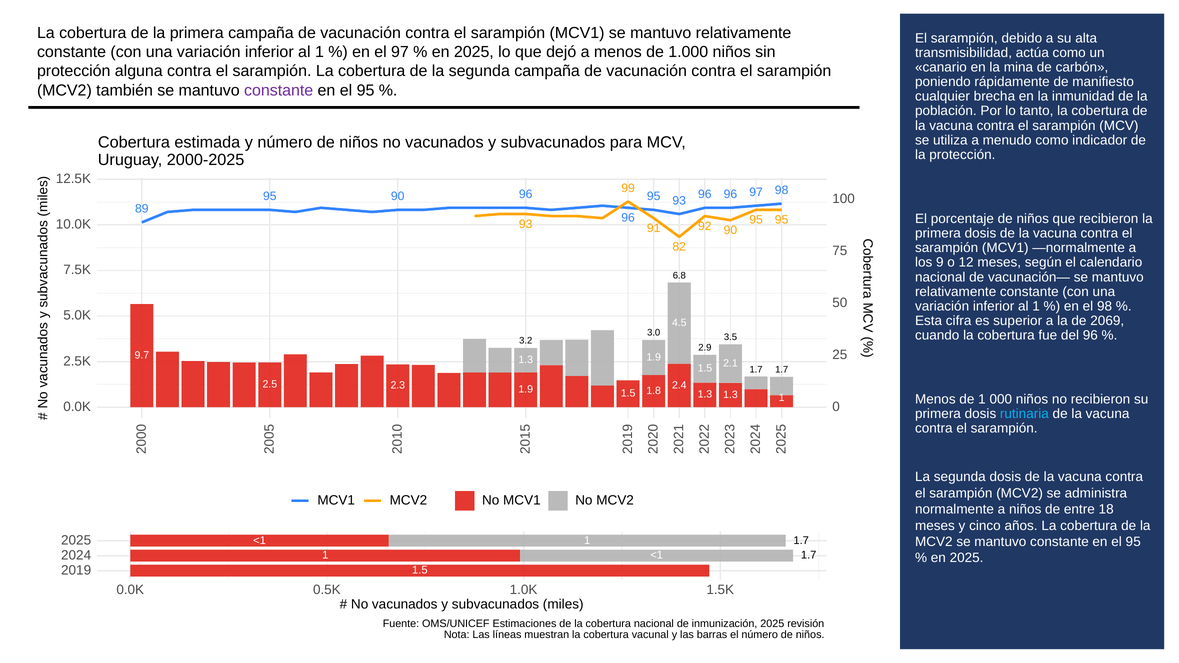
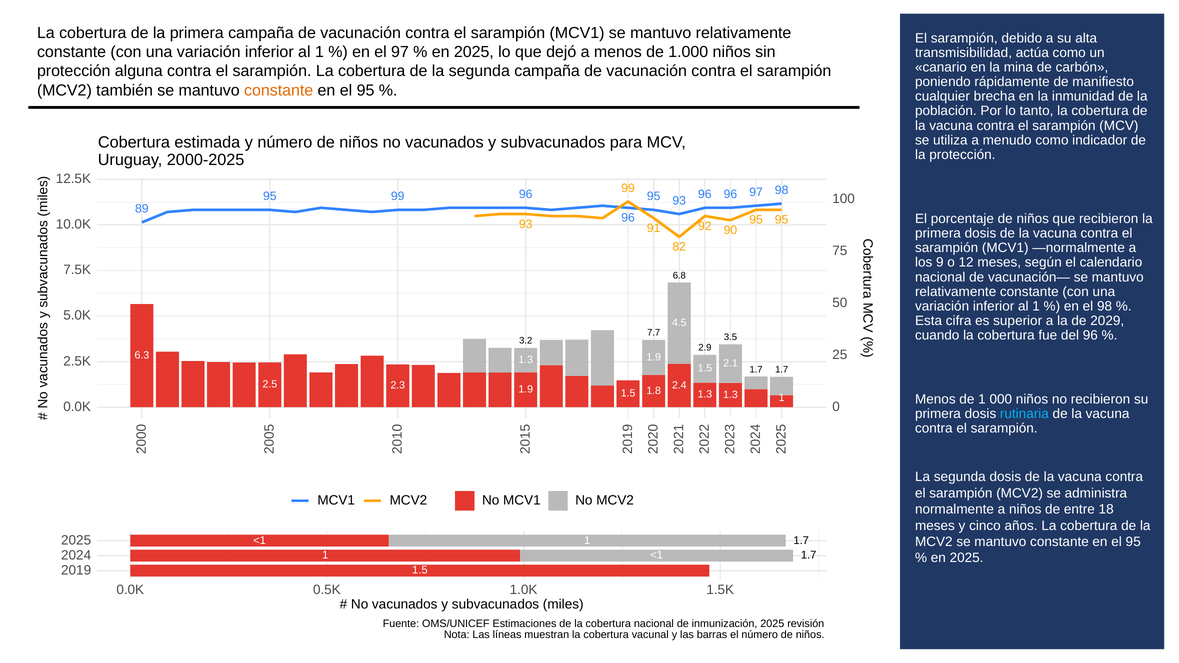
constante at (279, 90) colour: purple -> orange
95 90: 90 -> 99
2069: 2069 -> 2029
3.0: 3.0 -> 7.7
9.7: 9.7 -> 6.3
